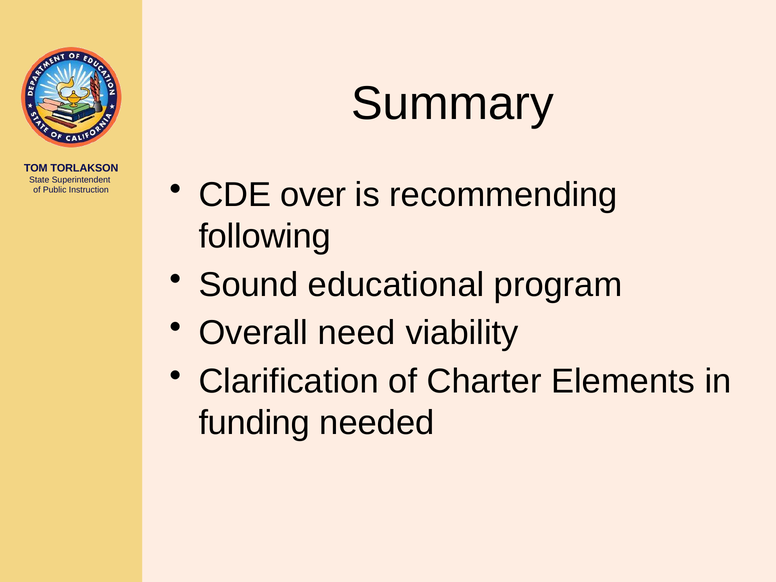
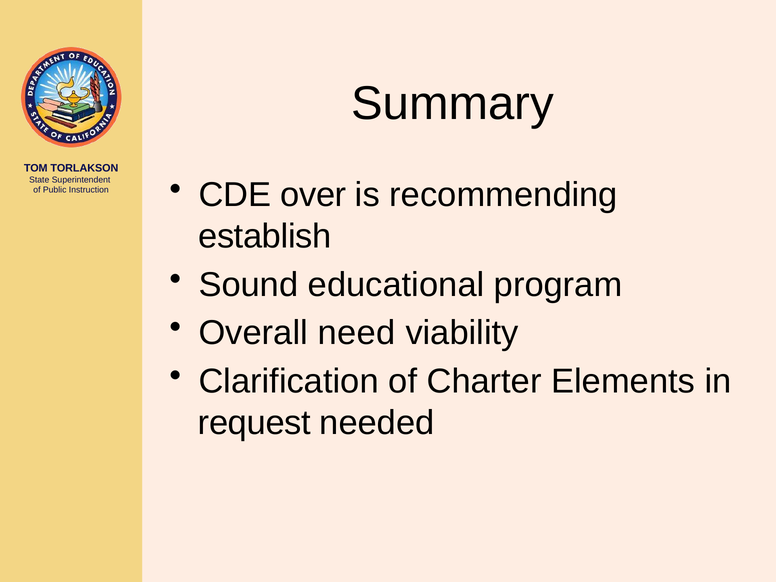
following: following -> establish
funding: funding -> request
